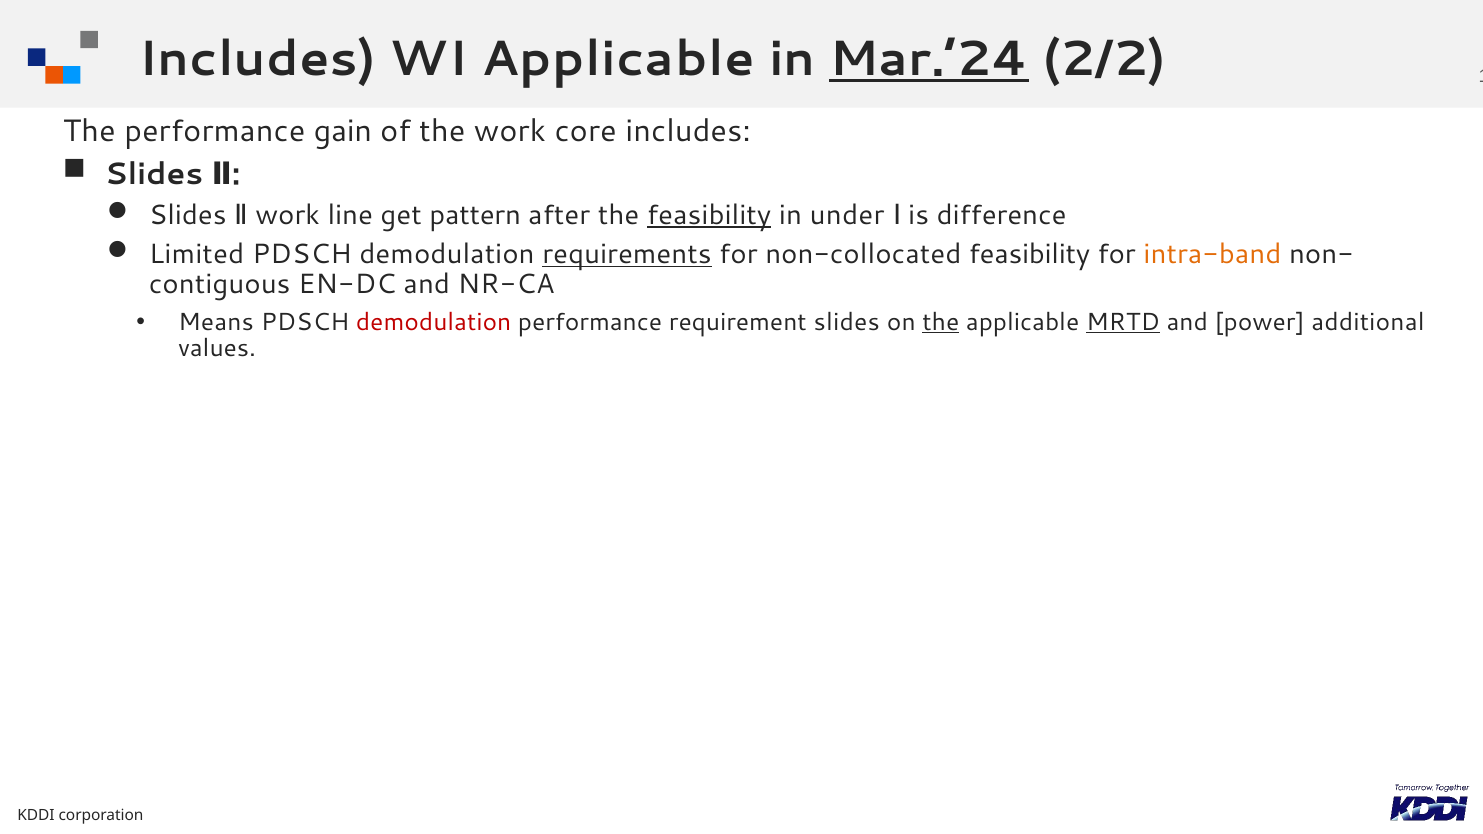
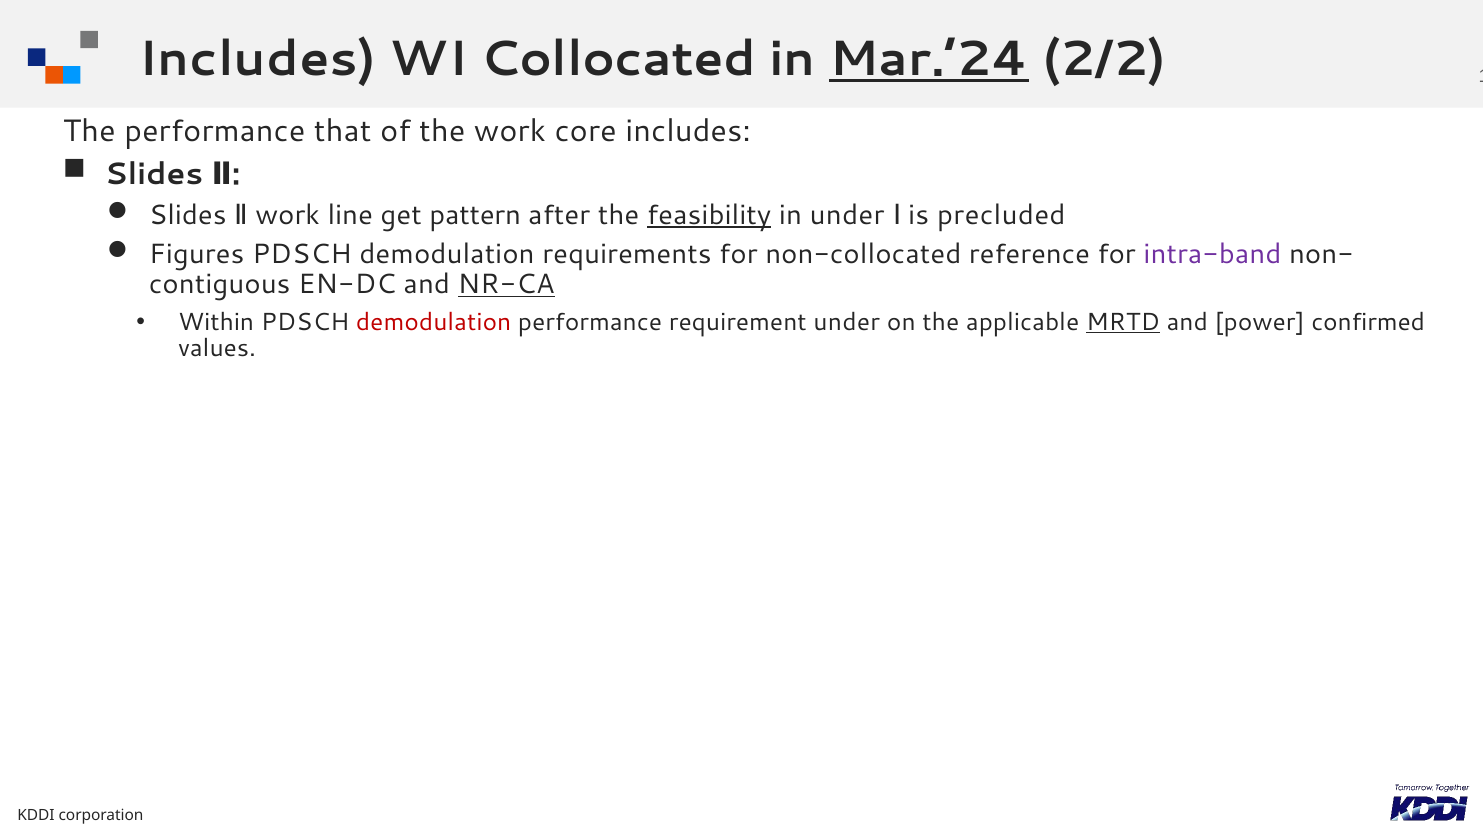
WI Applicable: Applicable -> Collocated
gain: gain -> that
difference: difference -> precluded
Limited: Limited -> Figures
requirements underline: present -> none
non-collocated feasibility: feasibility -> reference
intra-band colour: orange -> purple
NR-CA underline: none -> present
Means: Means -> Within
requirement slides: slides -> under
the at (941, 322) underline: present -> none
additional: additional -> confirmed
